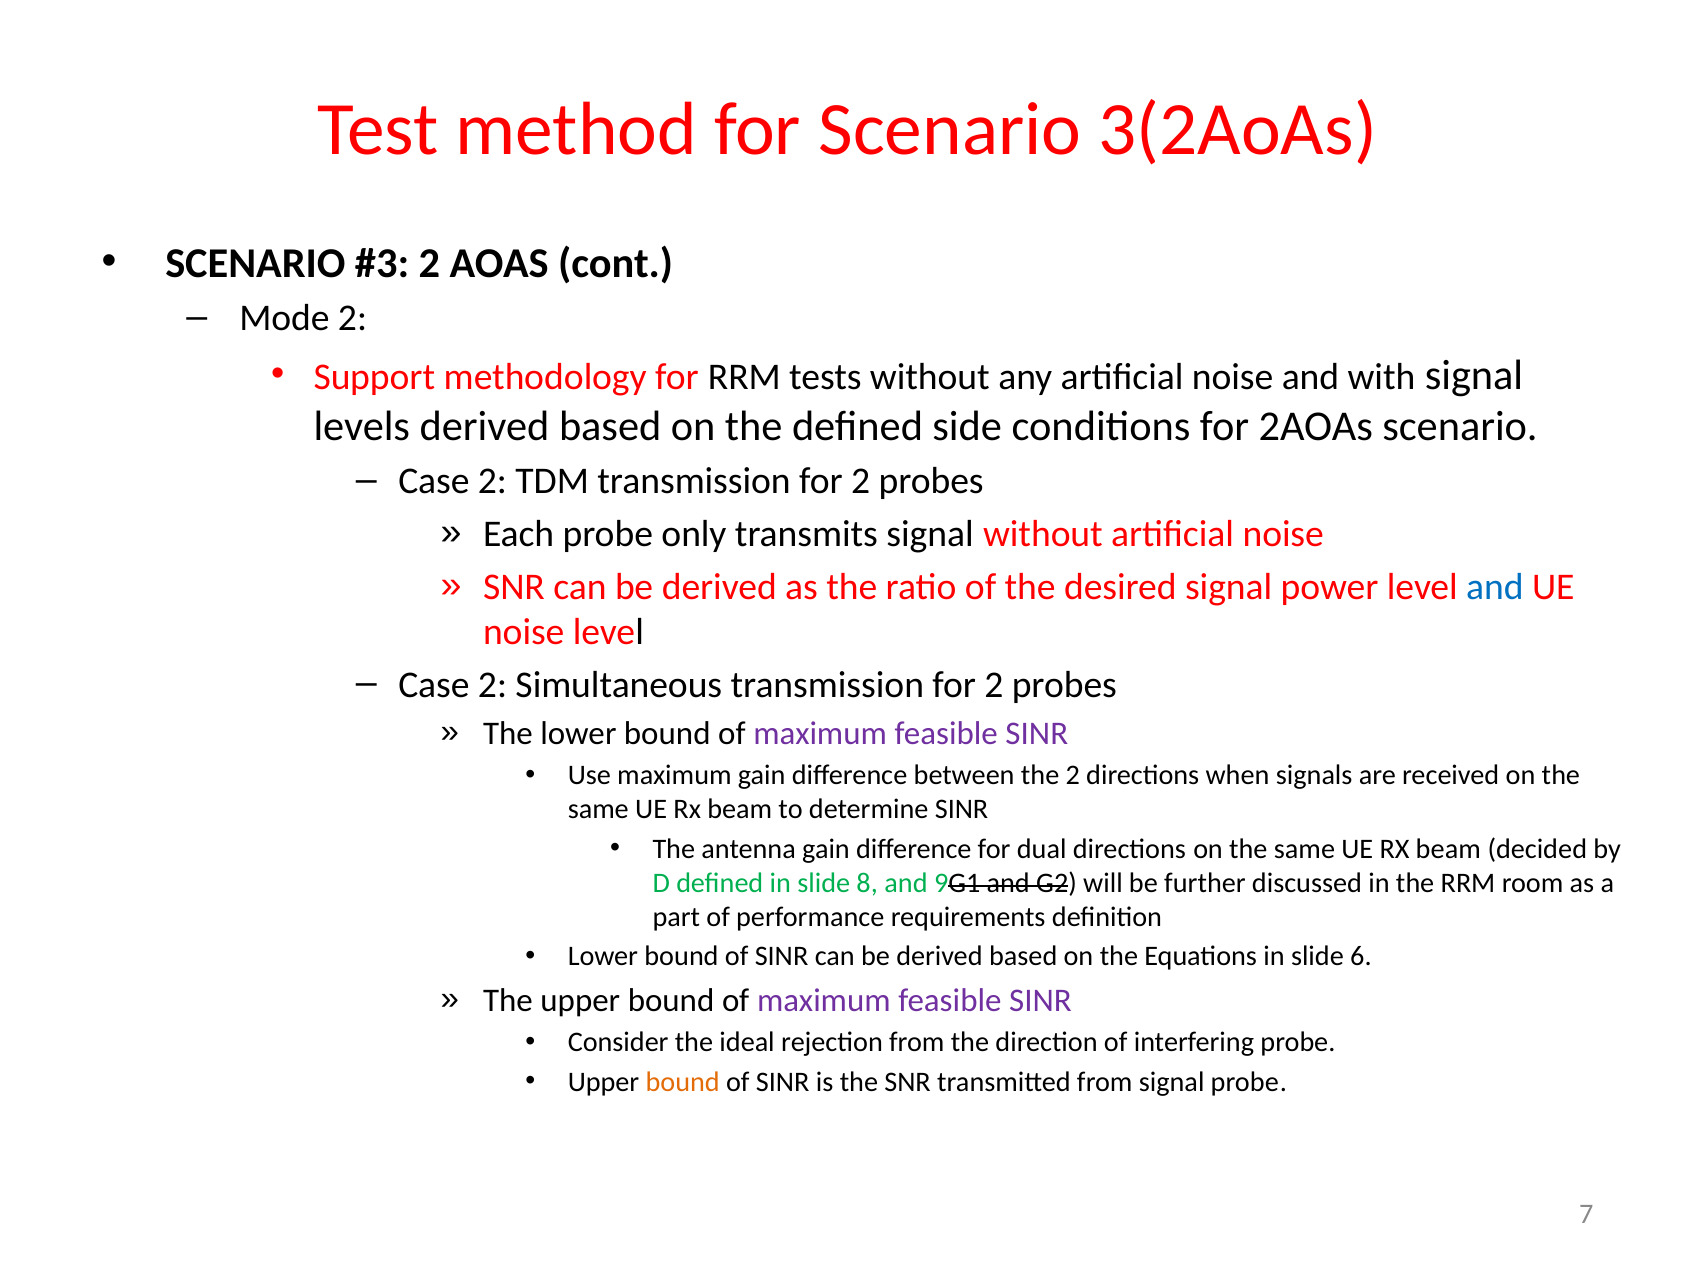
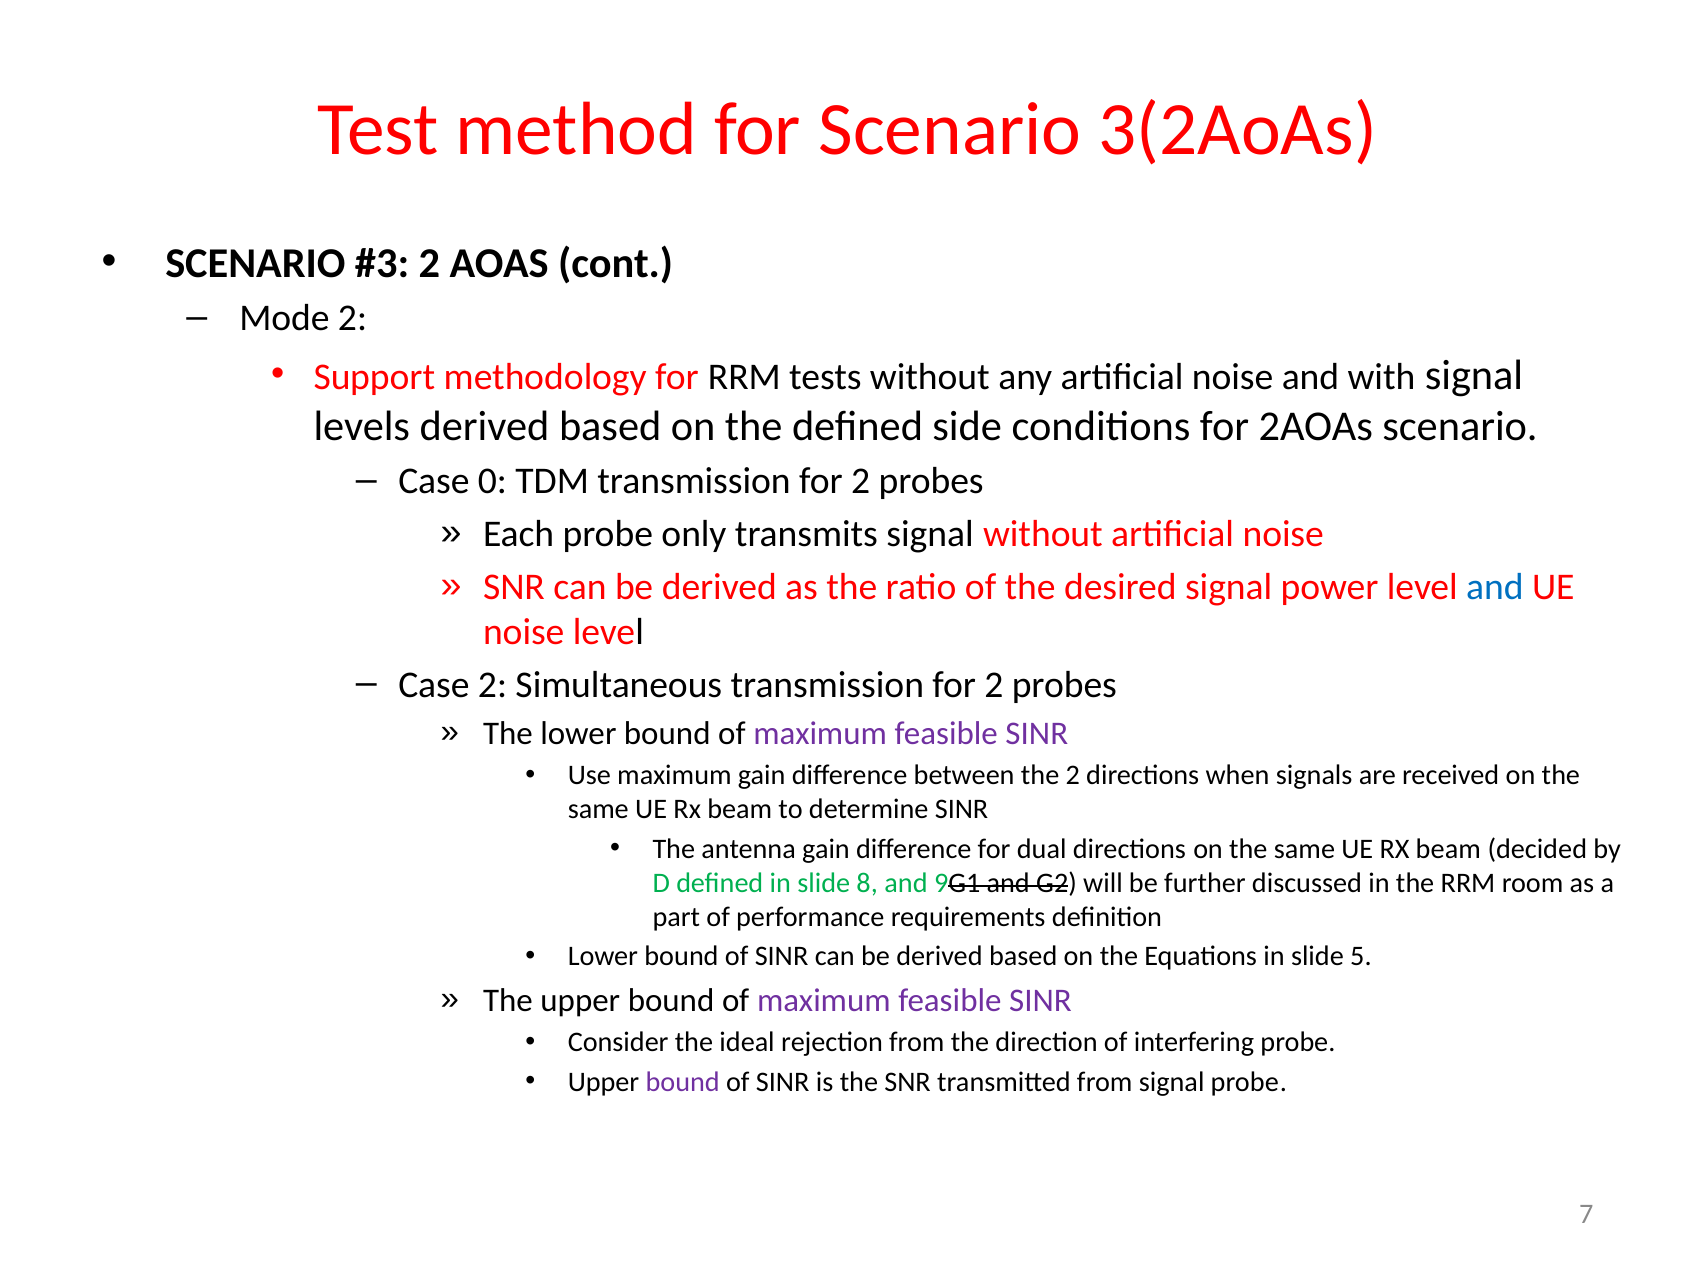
2 at (492, 481): 2 -> 0
6: 6 -> 5
bound at (683, 1081) colour: orange -> purple
